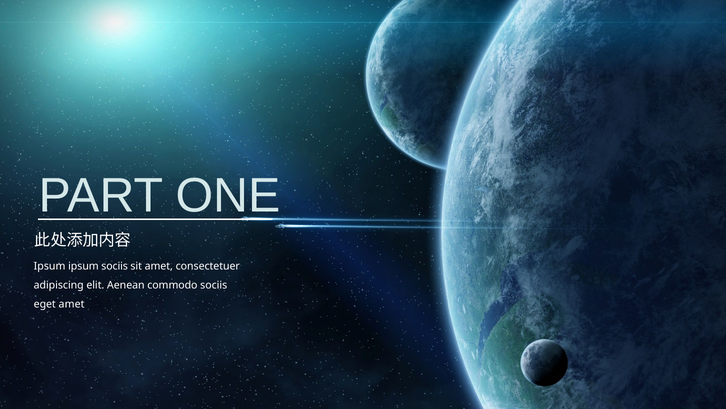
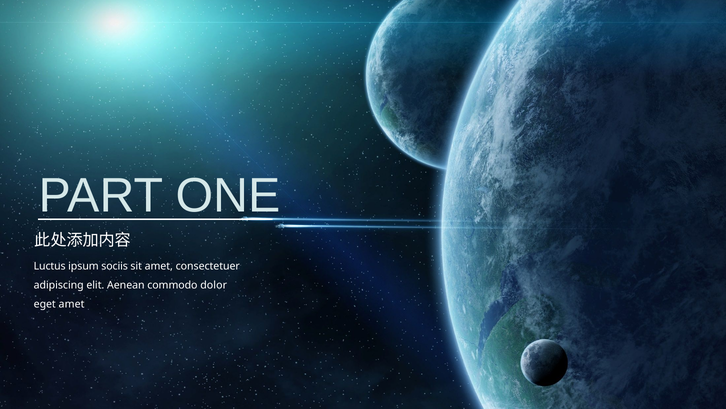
Ipsum at (50, 266): Ipsum -> Luctus
commodo sociis: sociis -> dolor
